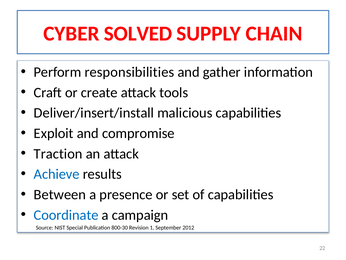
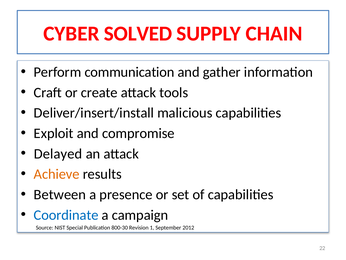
responsibilities: responsibilities -> communication
Traction: Traction -> Delayed
Achieve colour: blue -> orange
